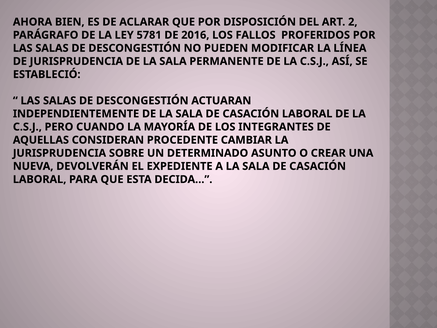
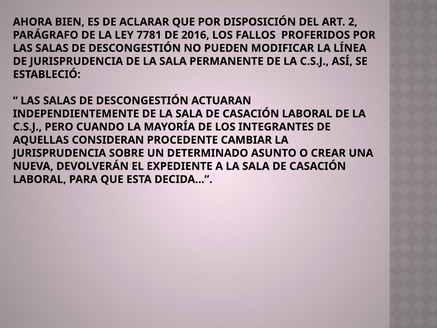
5781: 5781 -> 7781
